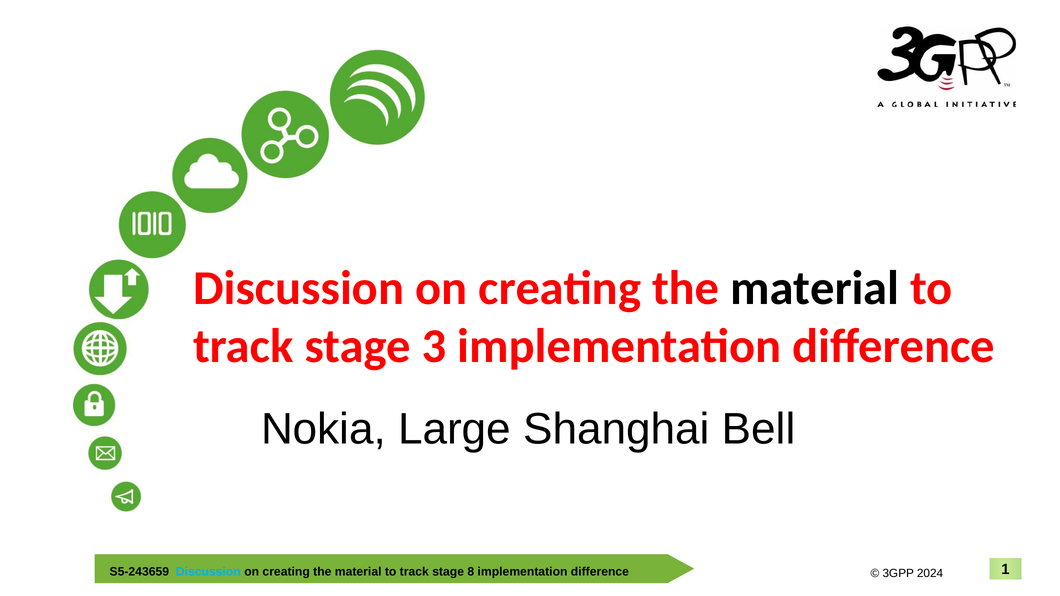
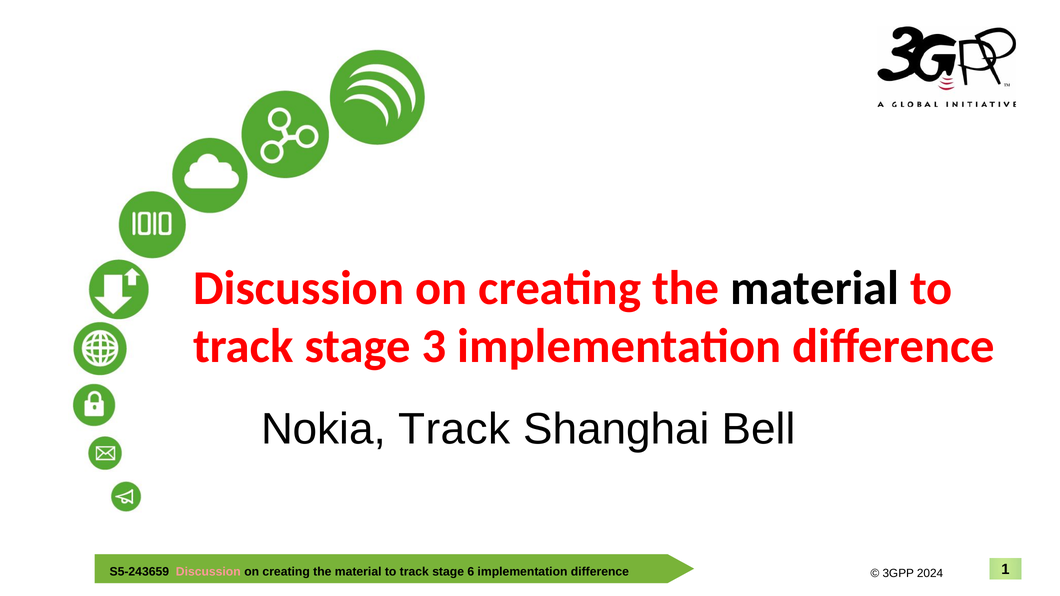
Nokia Large: Large -> Track
Discussion at (208, 572) colour: light blue -> pink
8: 8 -> 6
